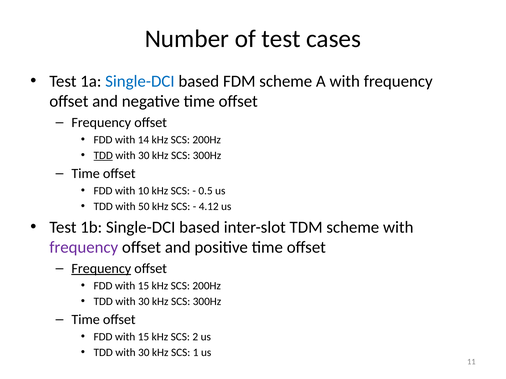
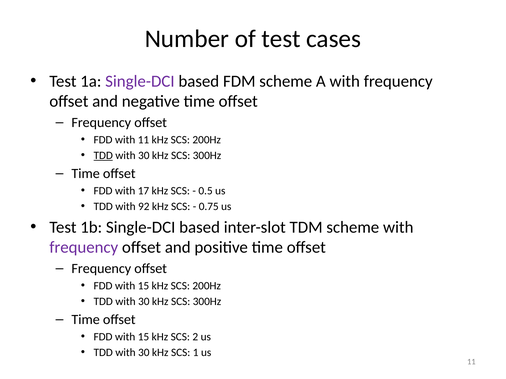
Single-DCI at (140, 81) colour: blue -> purple
with 14: 14 -> 11
10: 10 -> 17
50: 50 -> 92
4.12: 4.12 -> 0.75
Frequency at (101, 269) underline: present -> none
